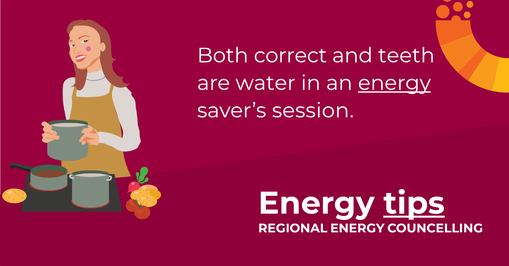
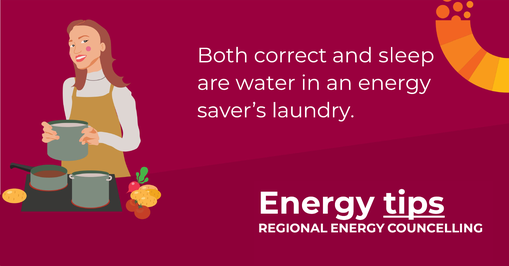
teeth: teeth -> sleep
energy at (394, 83) underline: present -> none
session: session -> laundry
